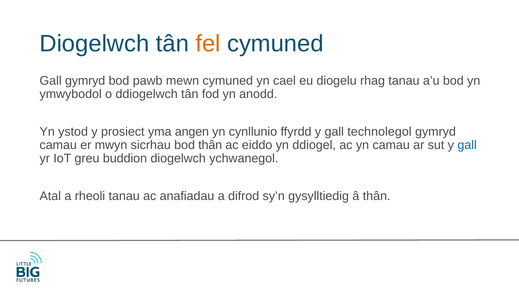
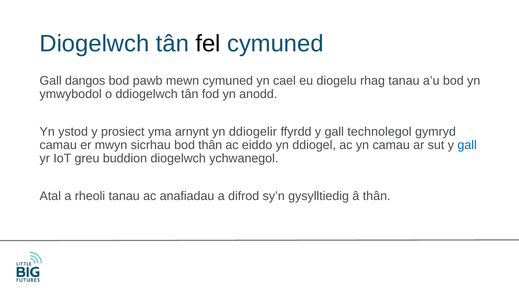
fel colour: orange -> black
Gall gymryd: gymryd -> dangos
angen: angen -> arnynt
cynllunio: cynllunio -> ddiogelir
